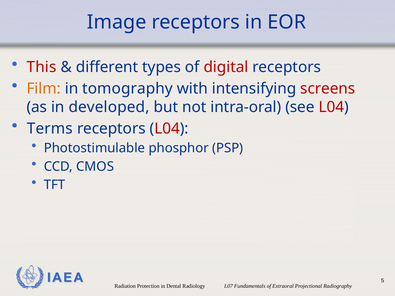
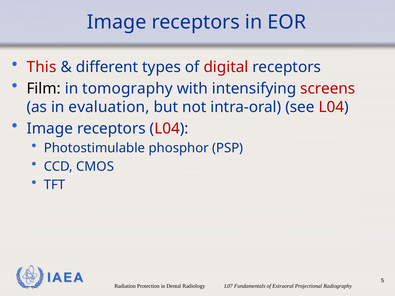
Film colour: orange -> black
developed: developed -> evaluation
Terms at (50, 129): Terms -> Image
